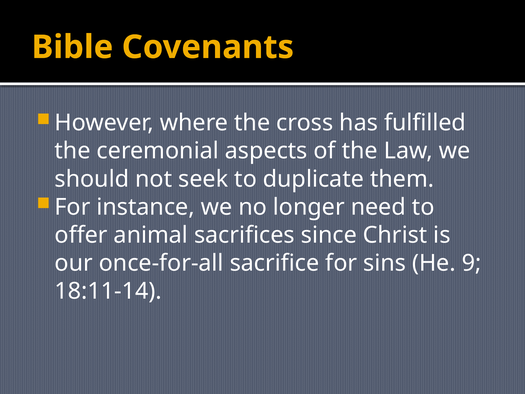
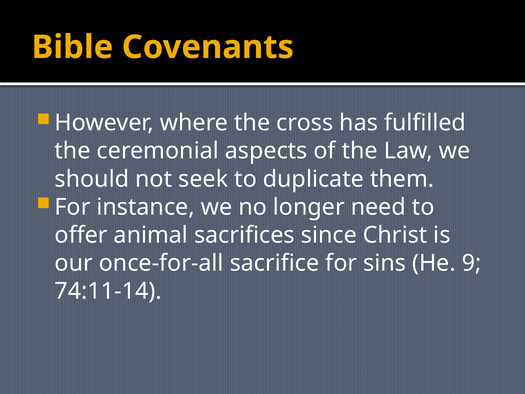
18:11-14: 18:11-14 -> 74:11-14
